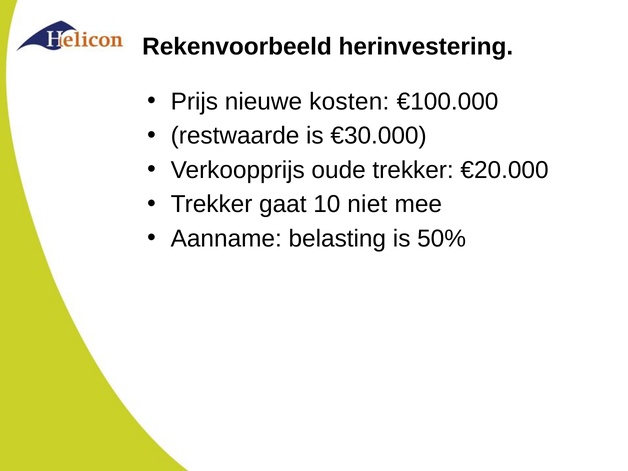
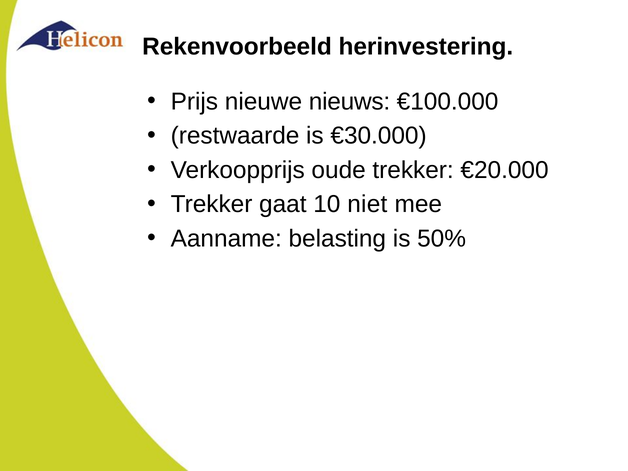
kosten: kosten -> nieuws
